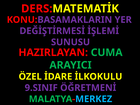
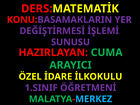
9.SINIF: 9.SINIF -> 1.SINIF
